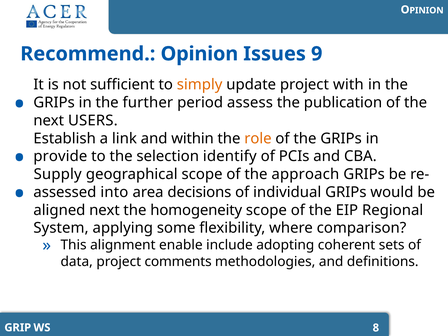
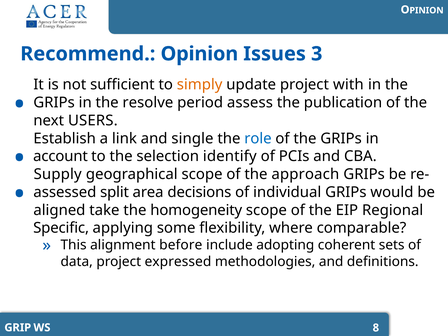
9: 9 -> 3
further: further -> resolve
within: within -> single
role colour: orange -> blue
provide: provide -> account
into: into -> split
aligned next: next -> take
System: System -> Specific
comparison: comparison -> comparable
enable: enable -> before
comments: comments -> expressed
